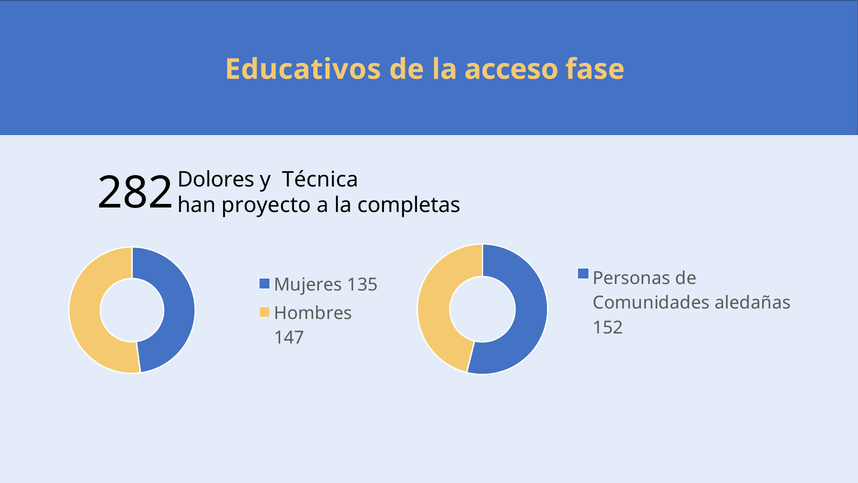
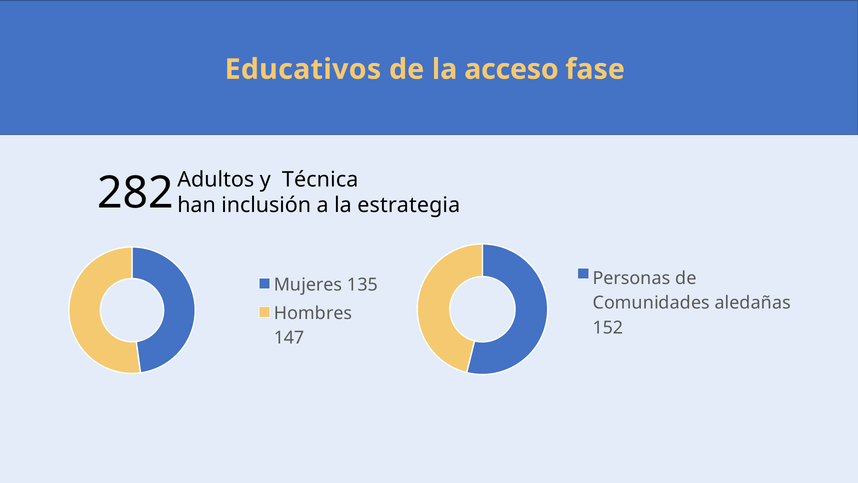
Dolores: Dolores -> Adultos
proyecto: proyecto -> inclusión
completas: completas -> estrategia
